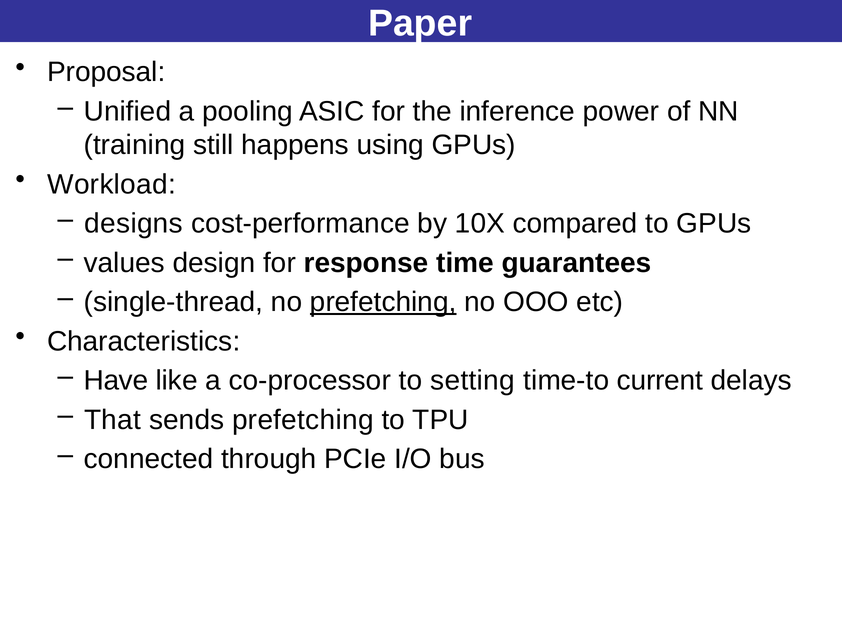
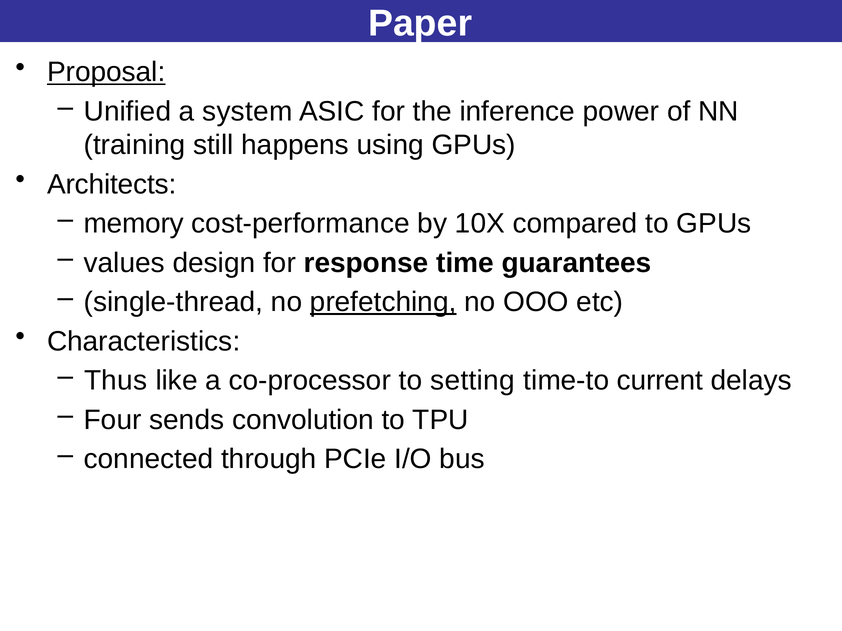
Proposal underline: none -> present
pooling: pooling -> system
Workload: Workload -> Architects
designs: designs -> memory
Have: Have -> Thus
That: That -> Four
sends prefetching: prefetching -> convolution
